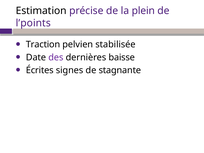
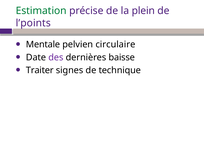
Estimation colour: black -> green
Traction: Traction -> Mentale
stabilisée: stabilisée -> circulaire
Écrites: Écrites -> Traiter
stagnante: stagnante -> technique
